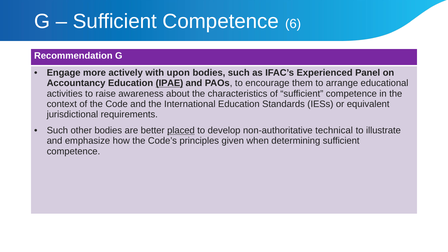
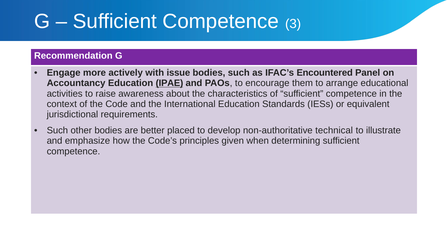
6: 6 -> 3
upon: upon -> issue
Experienced: Experienced -> Encountered
placed underline: present -> none
